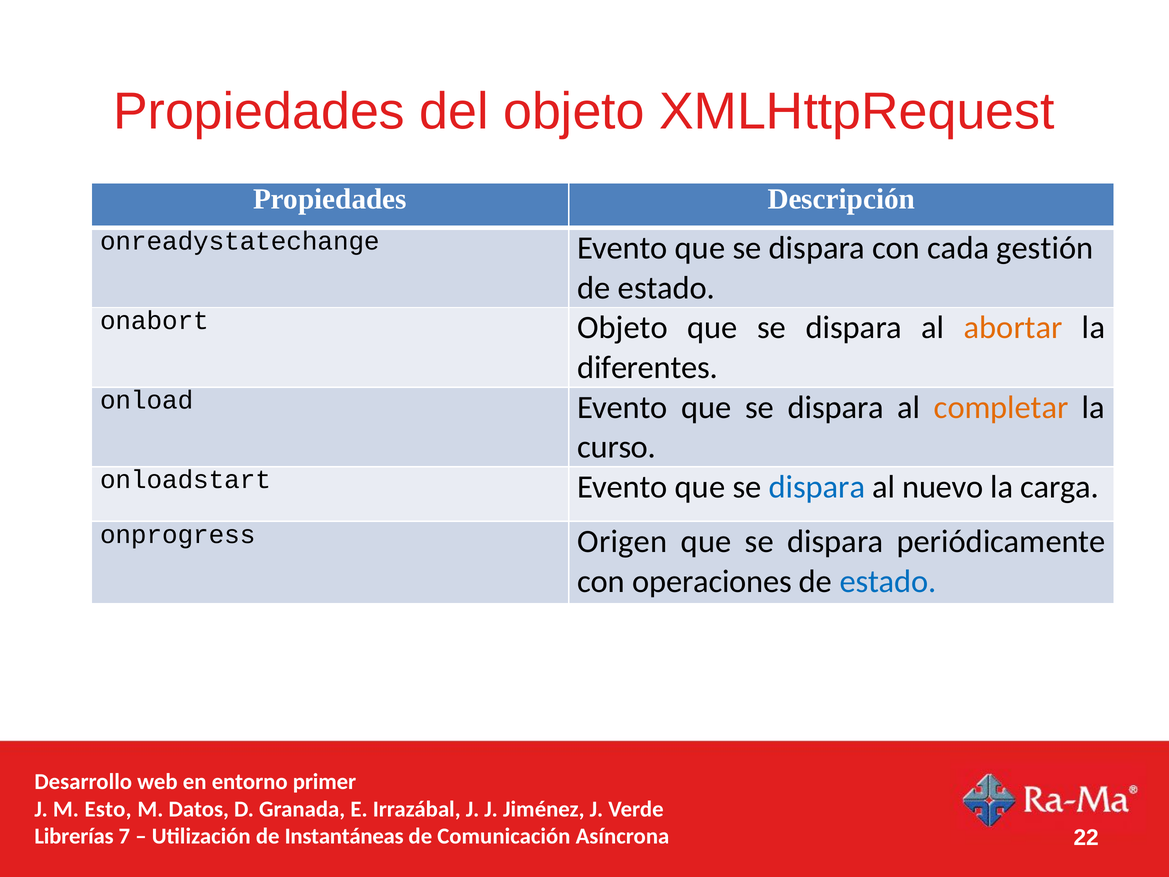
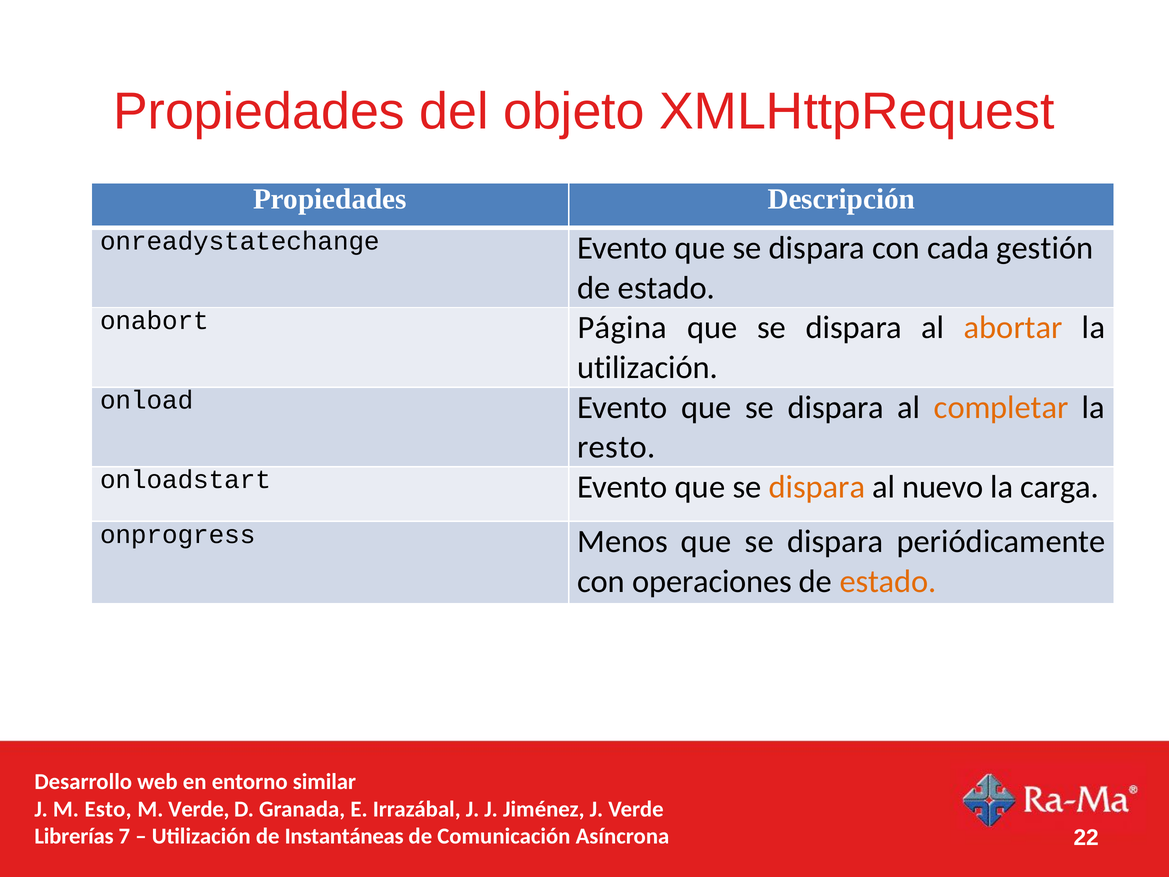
onabort Objeto: Objeto -> Página
diferentes at (648, 367): diferentes -> utilización
curso: curso -> resto
dispara at (817, 487) colour: blue -> orange
Origen: Origen -> Menos
estado at (888, 581) colour: blue -> orange
primer: primer -> similar
M Datos: Datos -> Verde
